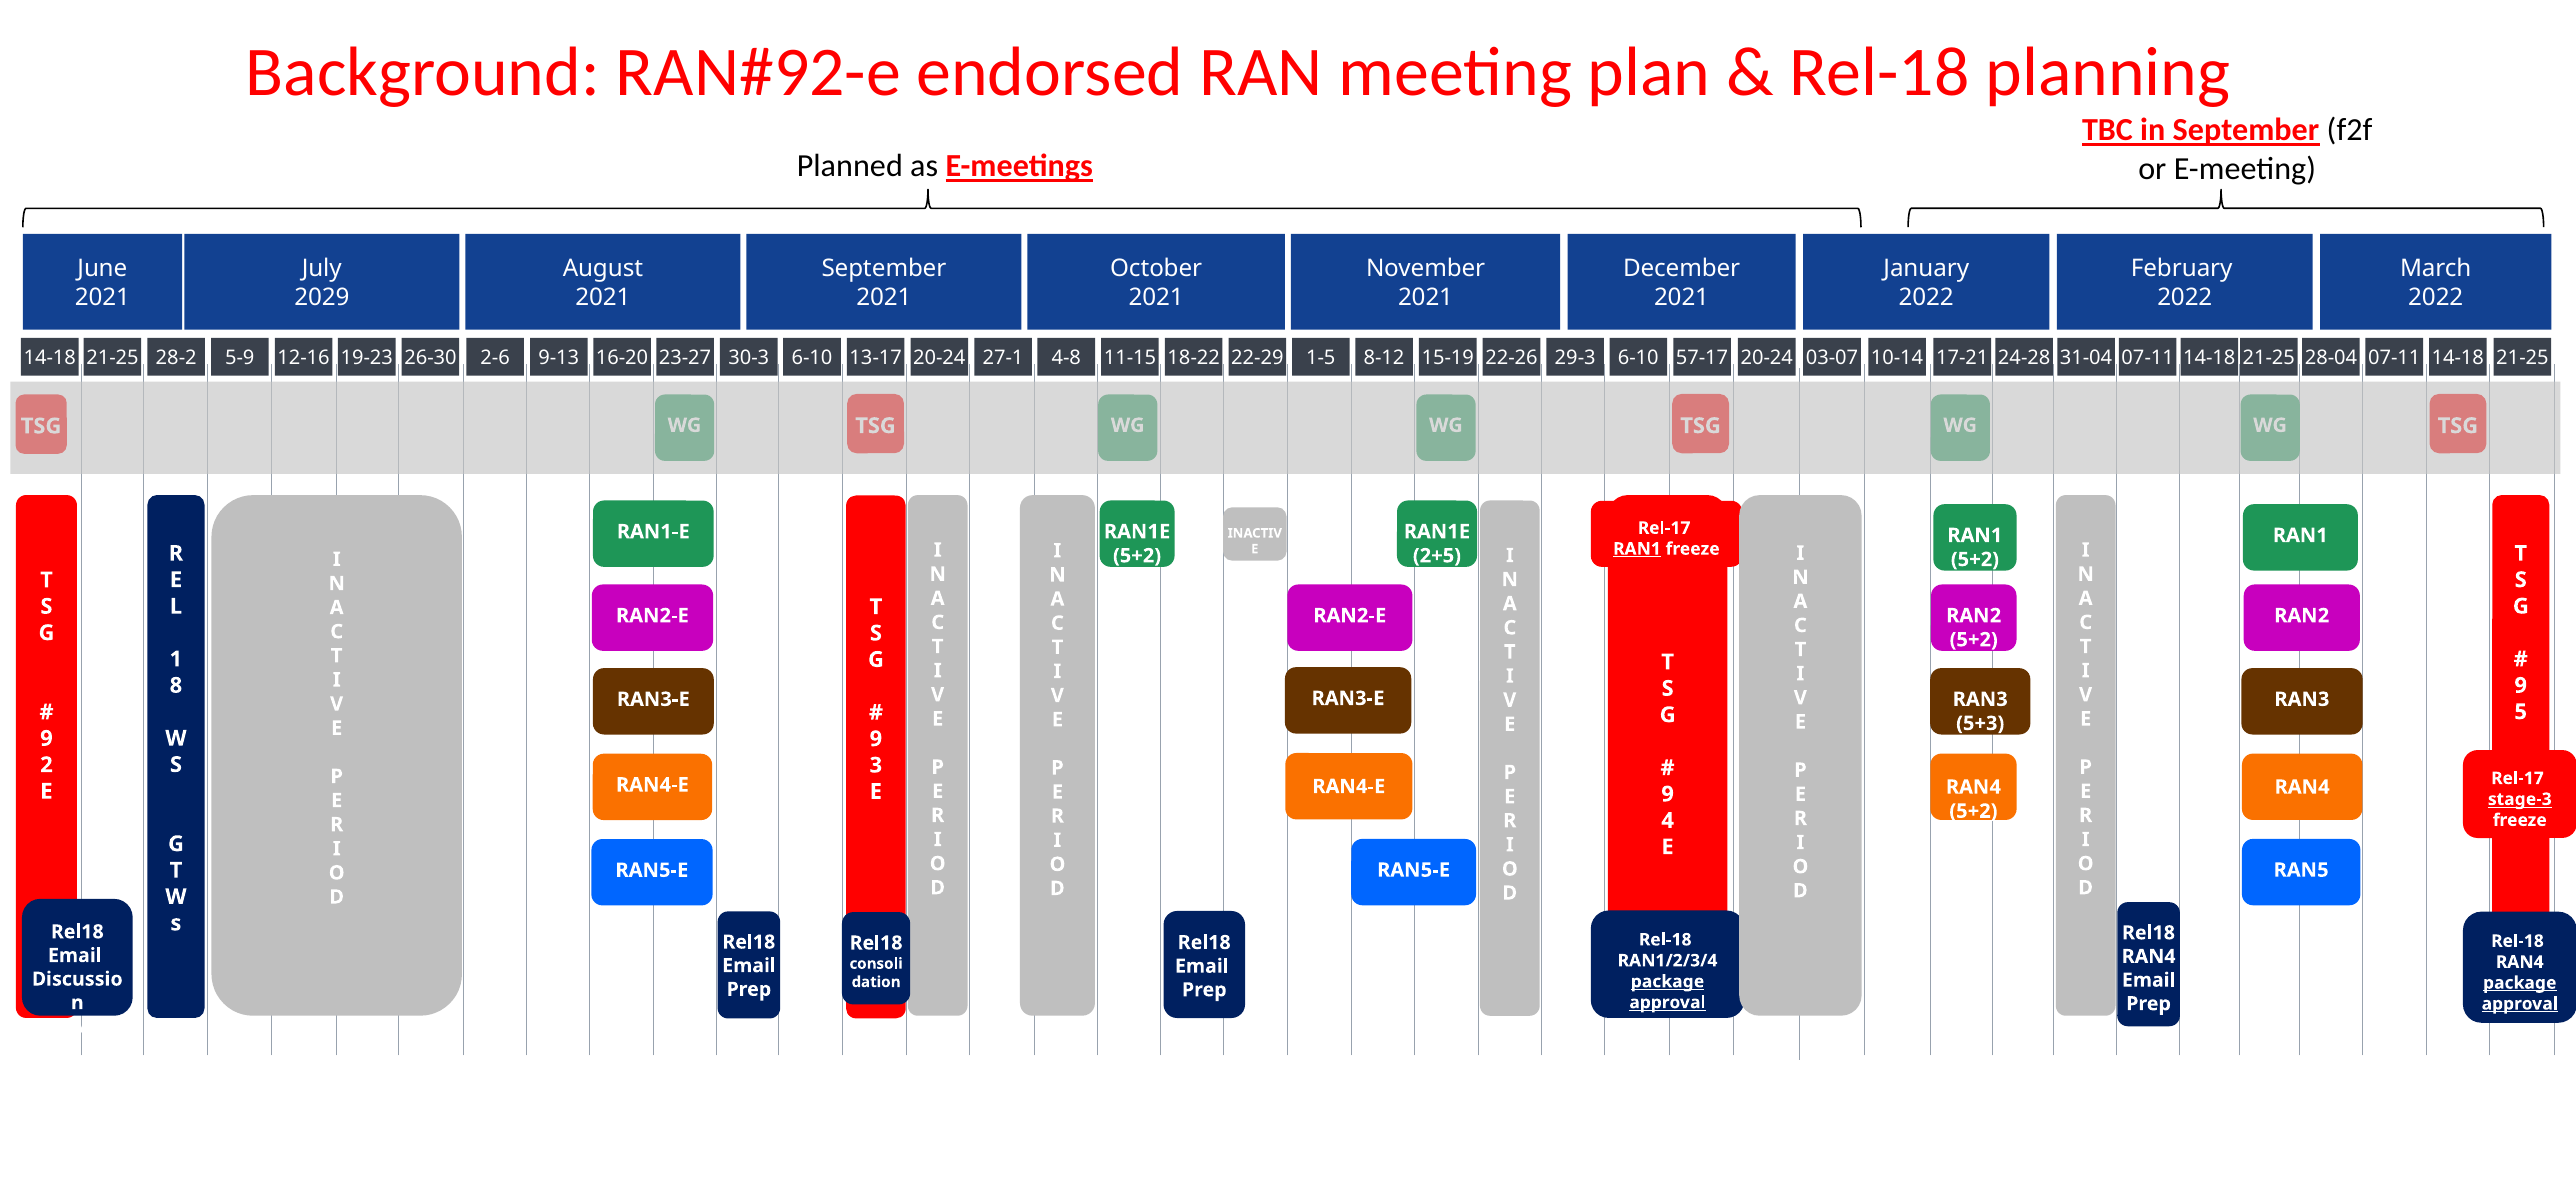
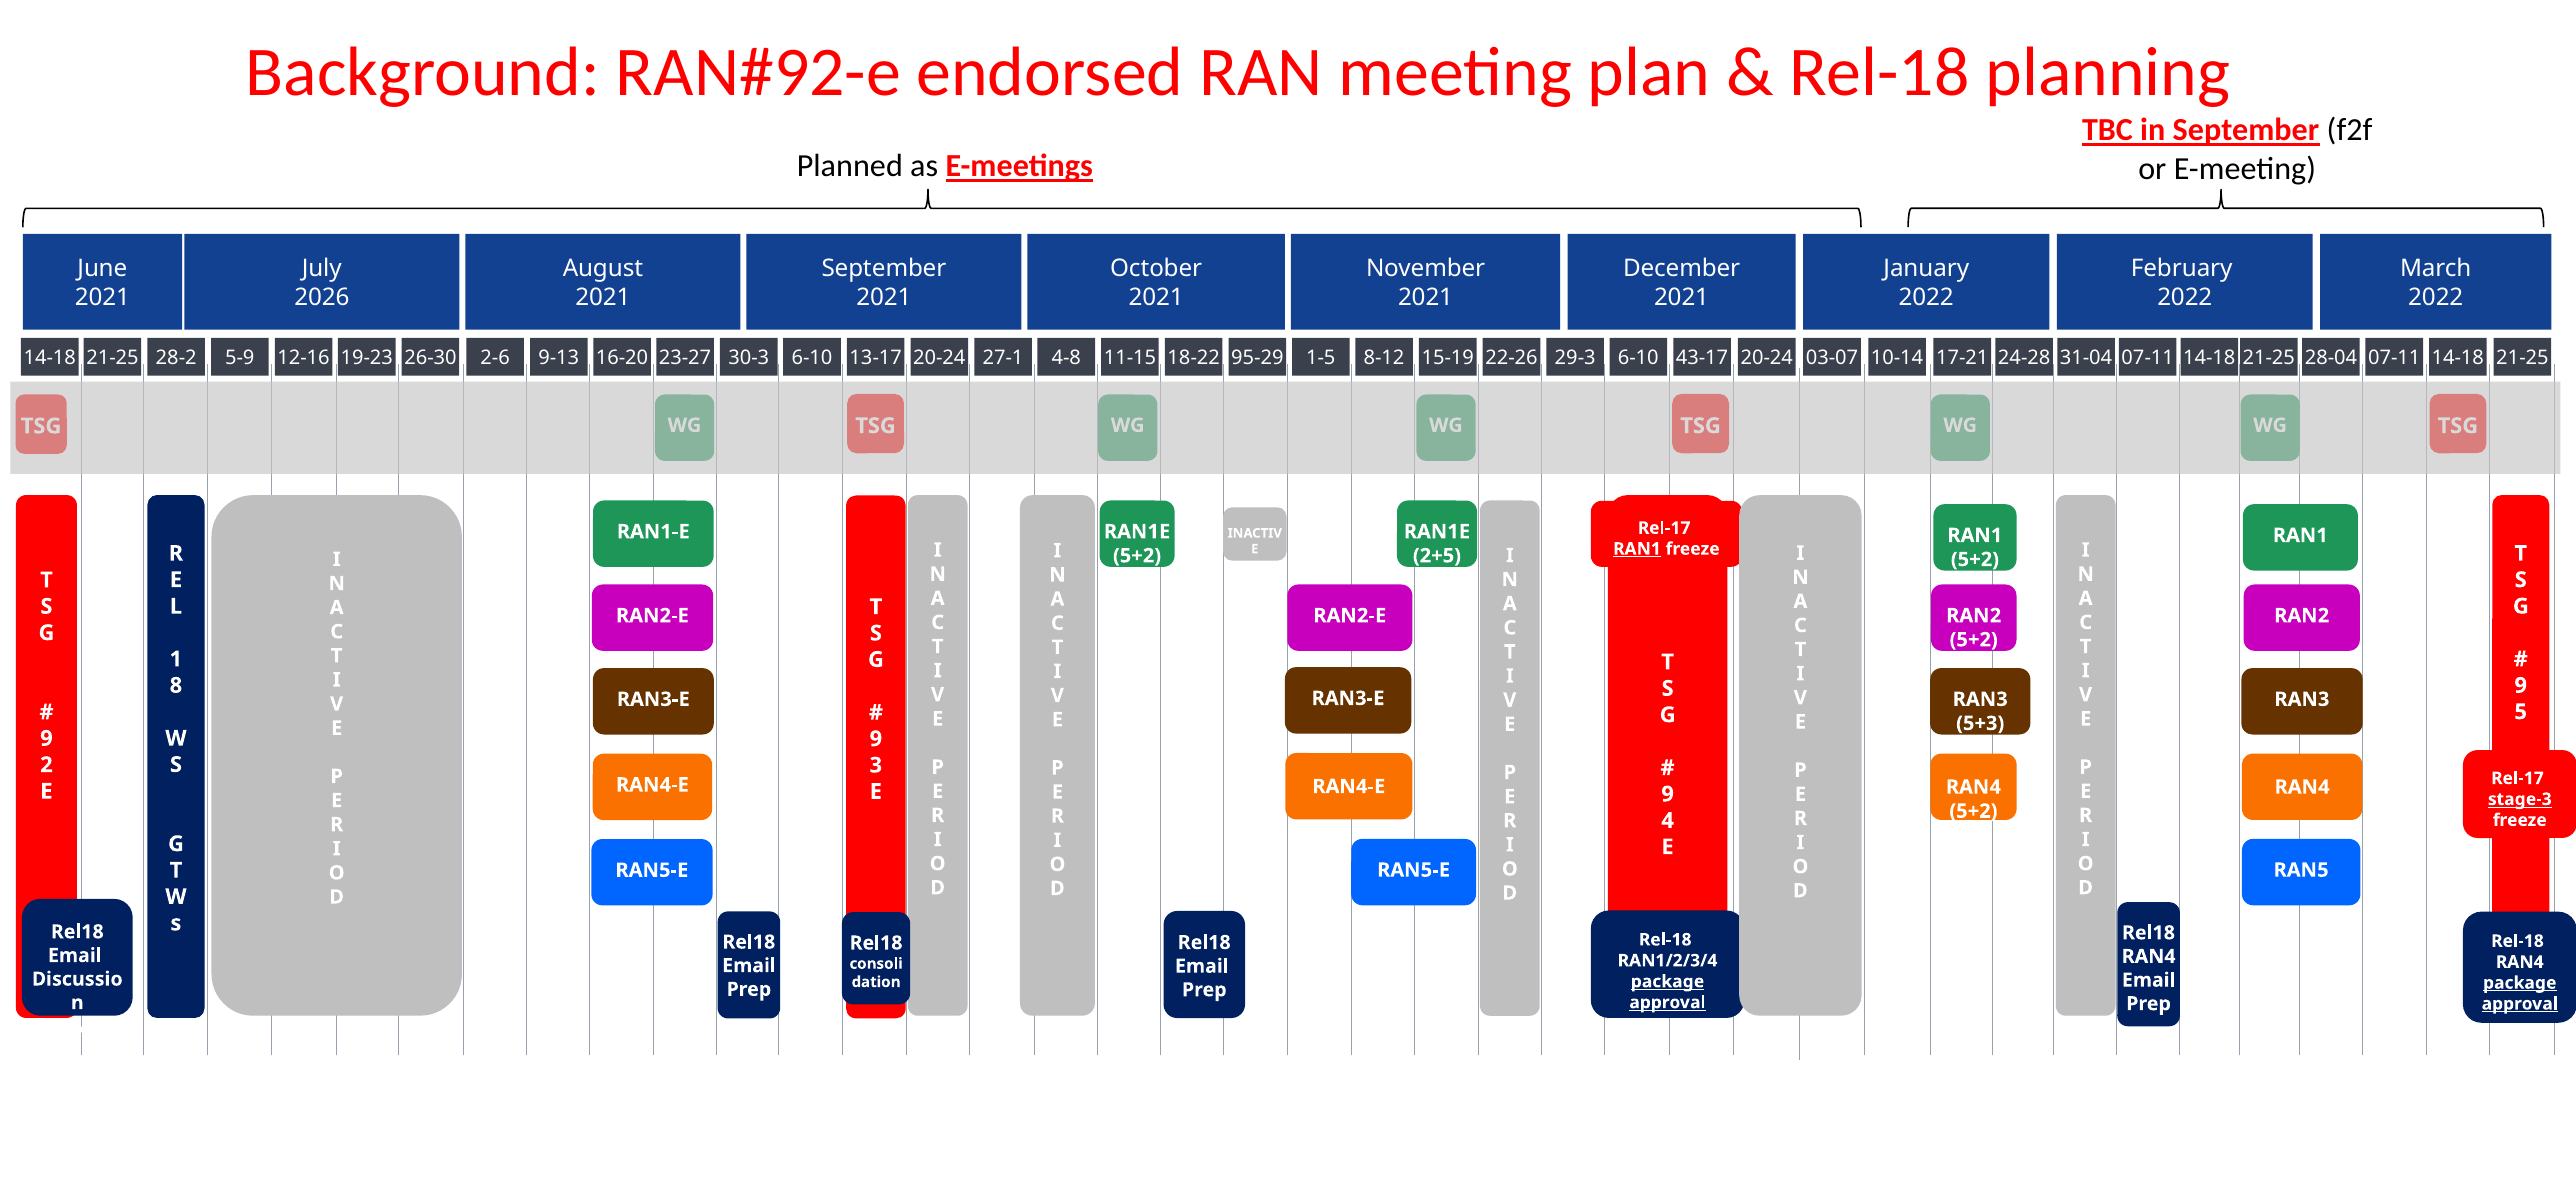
2029: 2029 -> 2026
22-29: 22-29 -> 95-29
57-17: 57-17 -> 43-17
